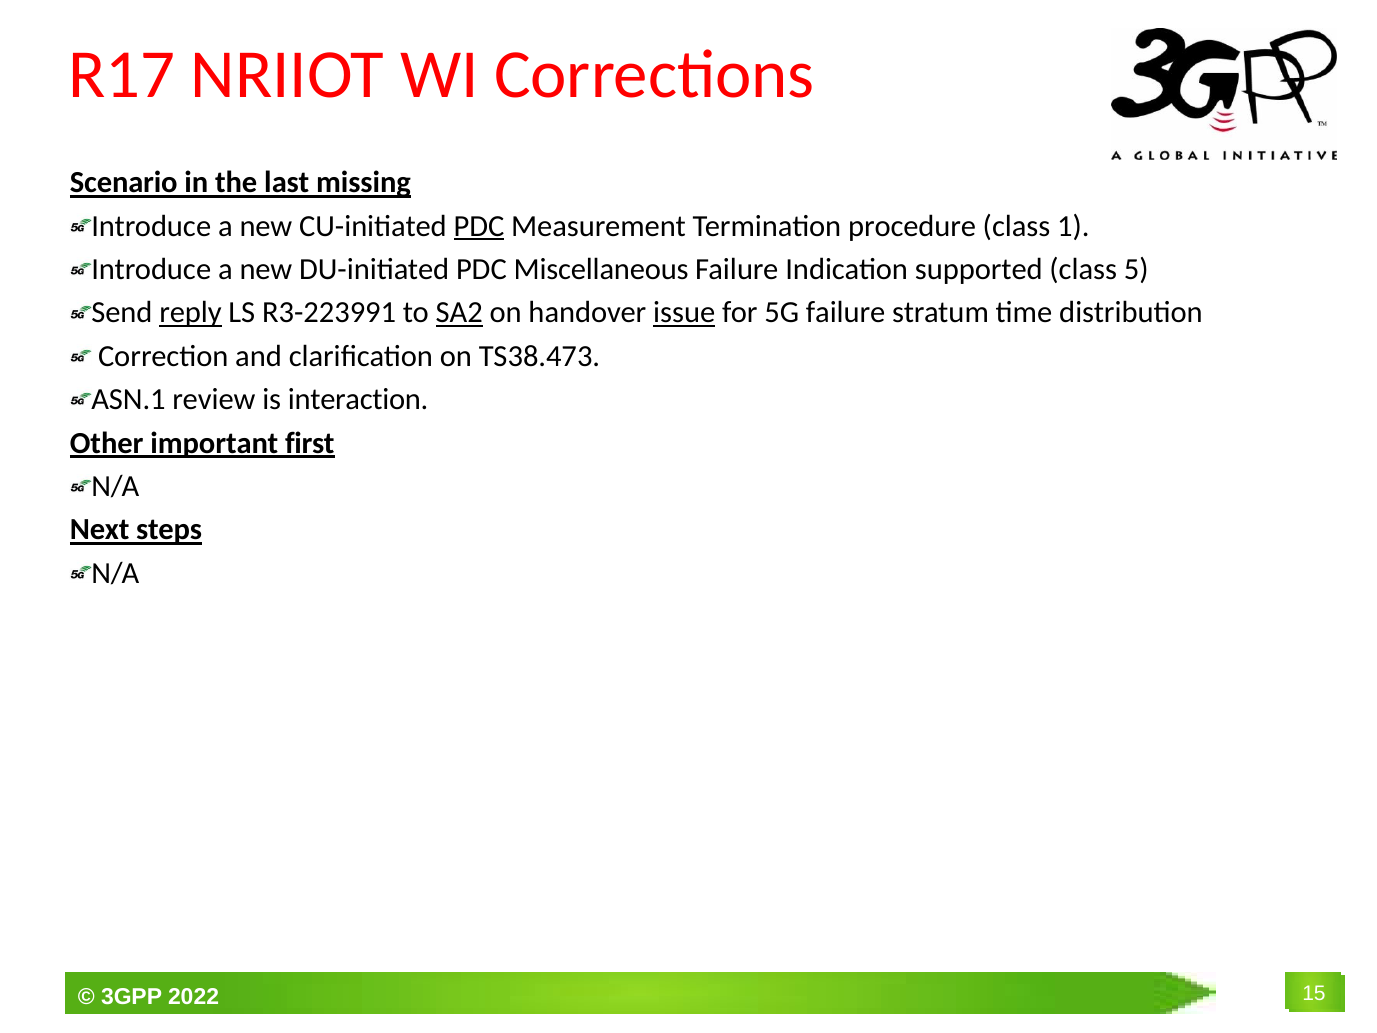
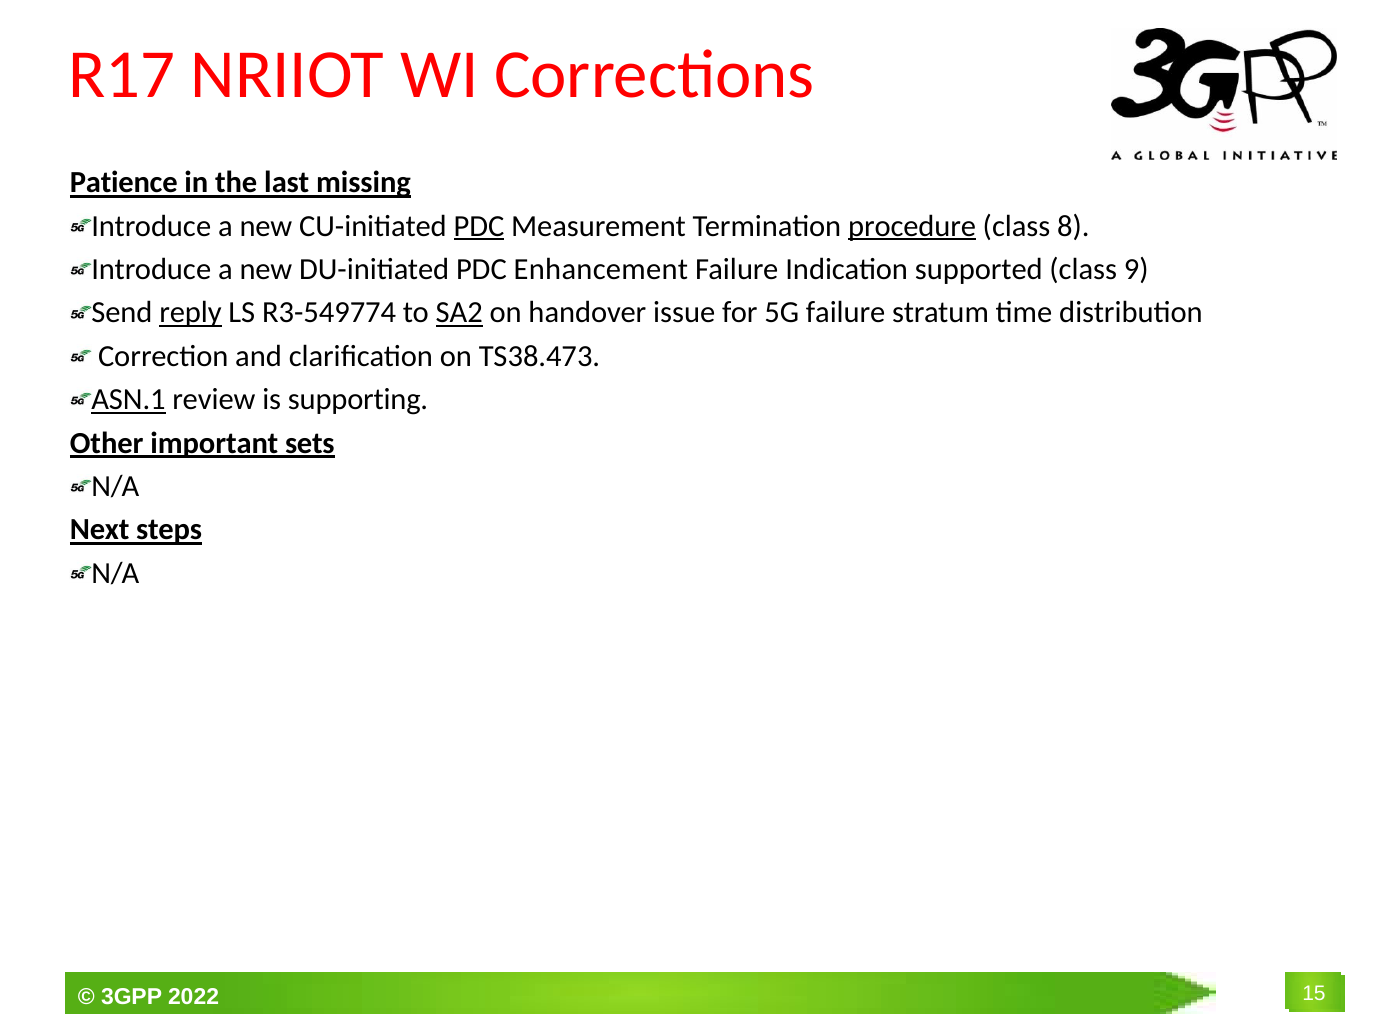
Scenario: Scenario -> Patience
procedure underline: none -> present
1: 1 -> 8
Miscellaneous: Miscellaneous -> Enhancement
5: 5 -> 9
R3-223991: R3-223991 -> R3-549774
issue underline: present -> none
ASN.1 underline: none -> present
interaction: interaction -> supporting
first: first -> sets
